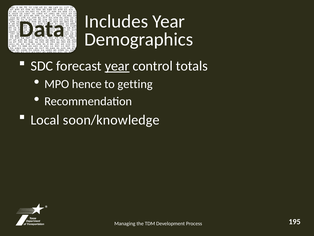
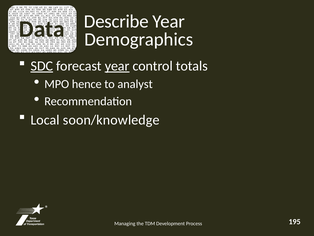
Includes: Includes -> Describe
SDC underline: none -> present
getting: getting -> analyst
